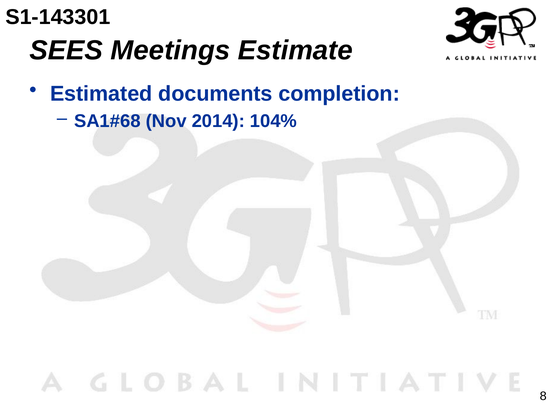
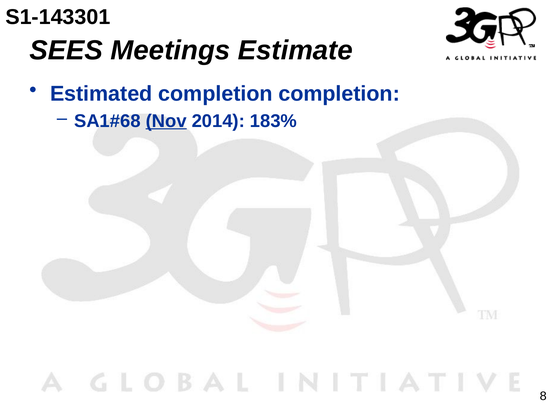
Estimated documents: documents -> completion
Nov underline: none -> present
104%: 104% -> 183%
